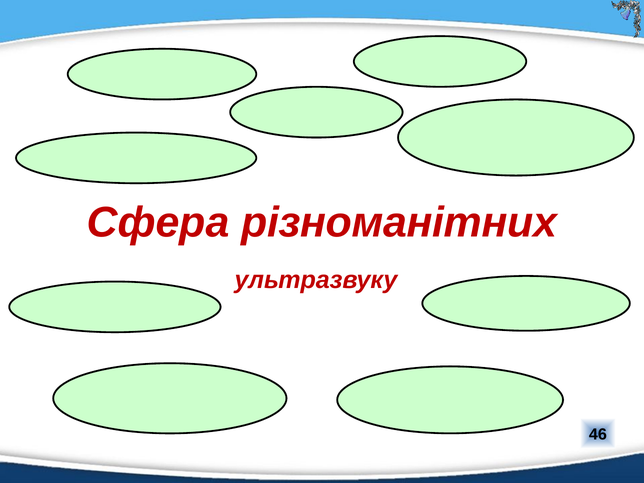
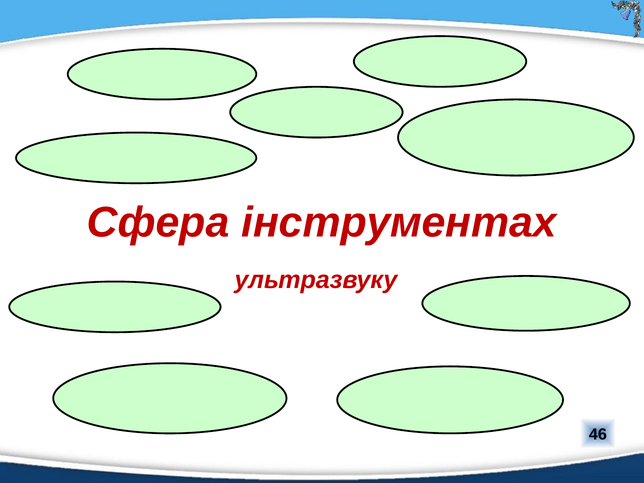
різноманітних: різноманітних -> інструментах
